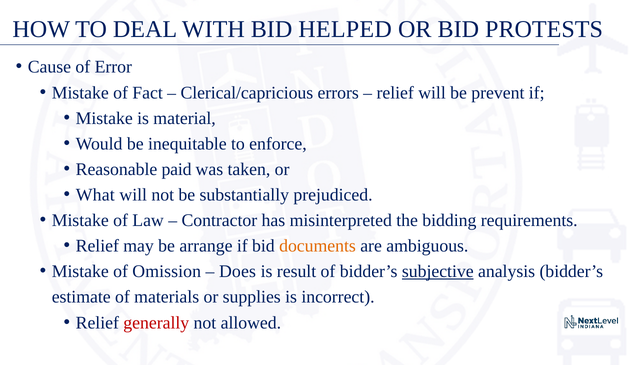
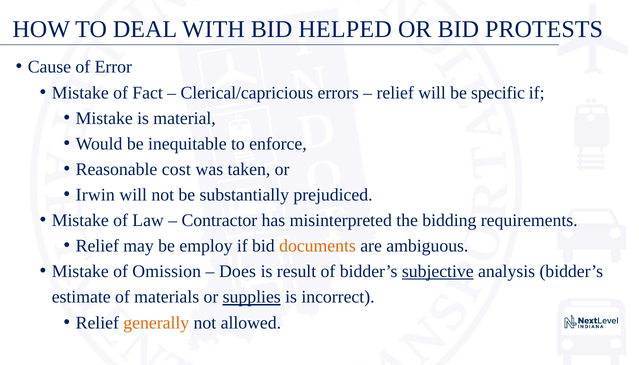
prevent: prevent -> specific
paid: paid -> cost
What: What -> Irwin
arrange: arrange -> employ
supplies underline: none -> present
generally colour: red -> orange
